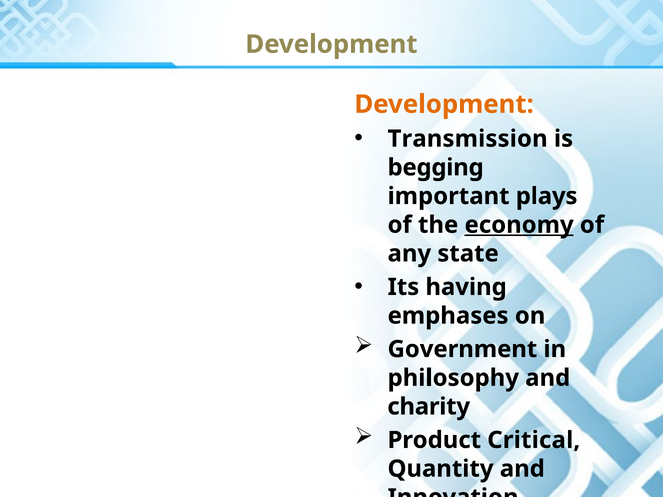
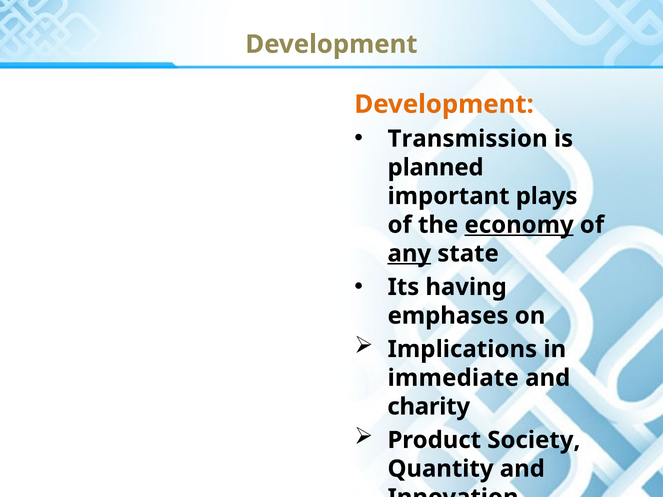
begging: begging -> planned
any underline: none -> present
Government: Government -> Implications
philosophy: philosophy -> immediate
Critical: Critical -> Society
